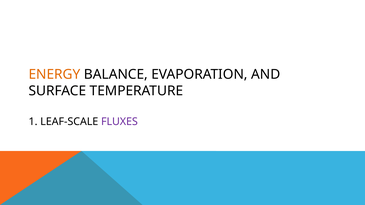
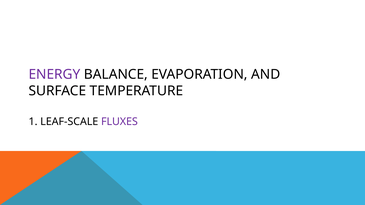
ENERGY colour: orange -> purple
